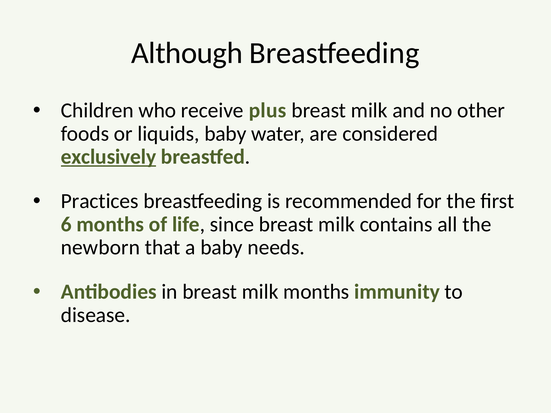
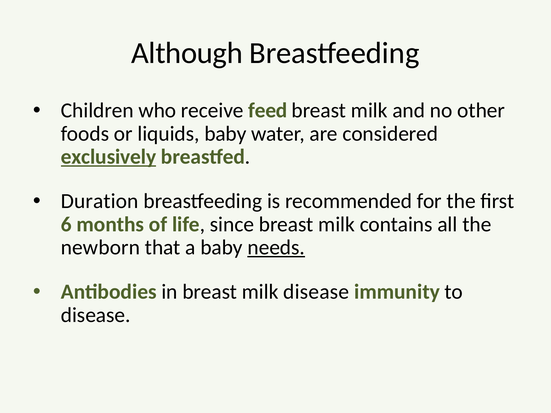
plus: plus -> feed
Practices: Practices -> Duration
needs underline: none -> present
milk months: months -> disease
